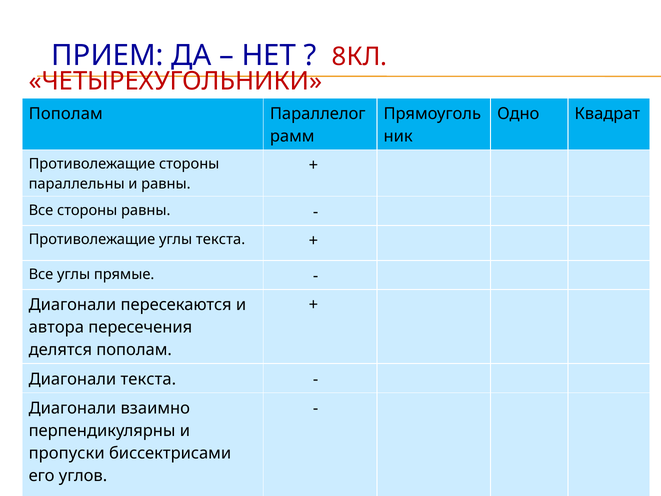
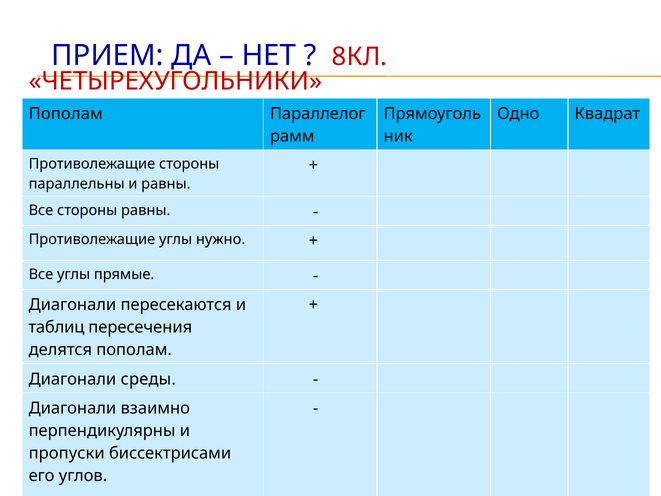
углы текста: текста -> нужно
автора: автора -> таблиц
Диагонали текста: текста -> среды
